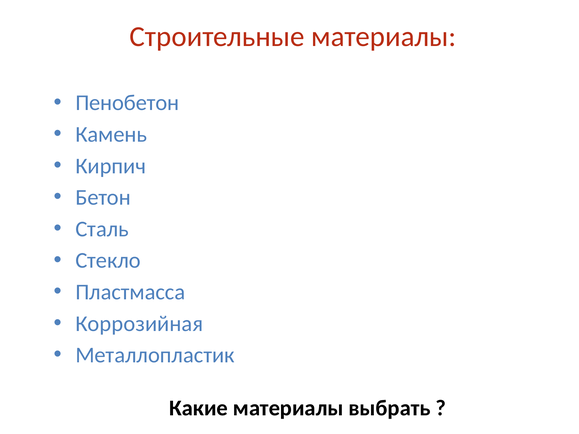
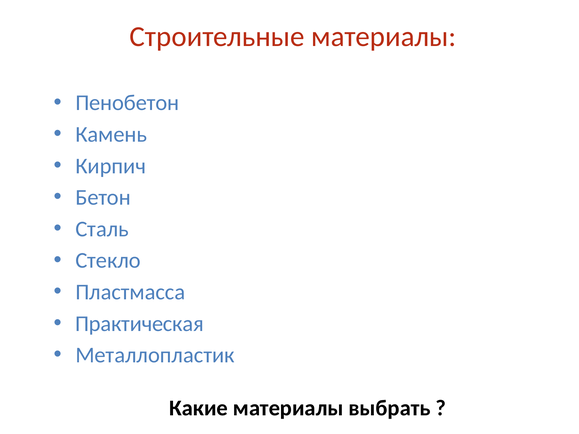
Коррозийная: Коррозийная -> Практическая
